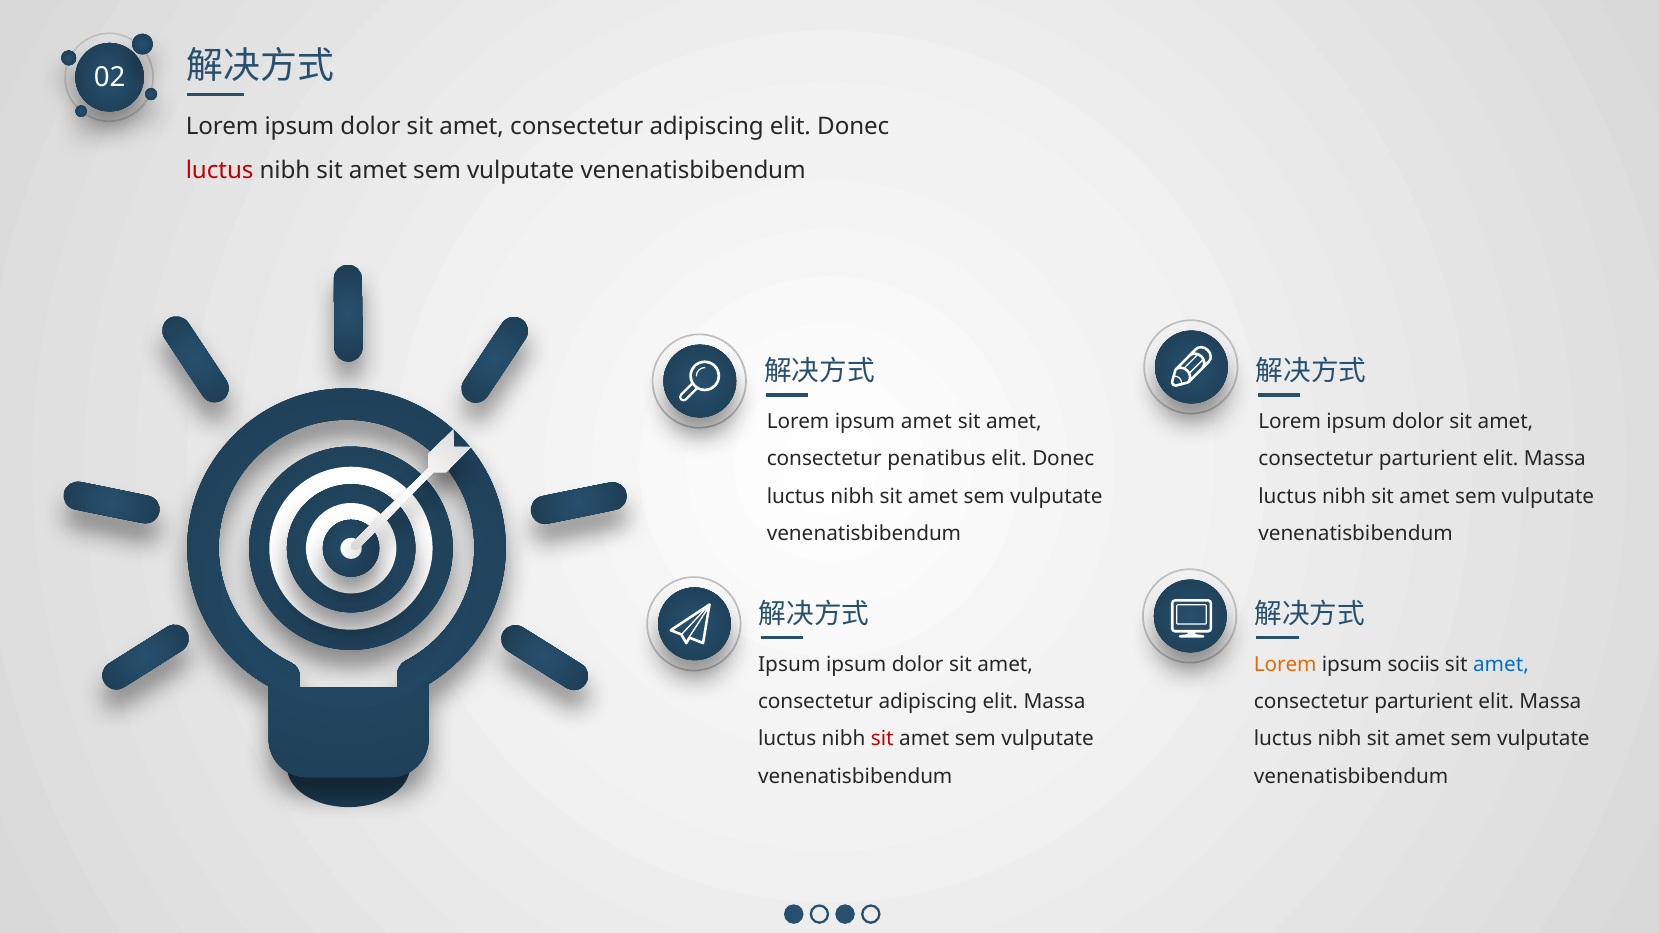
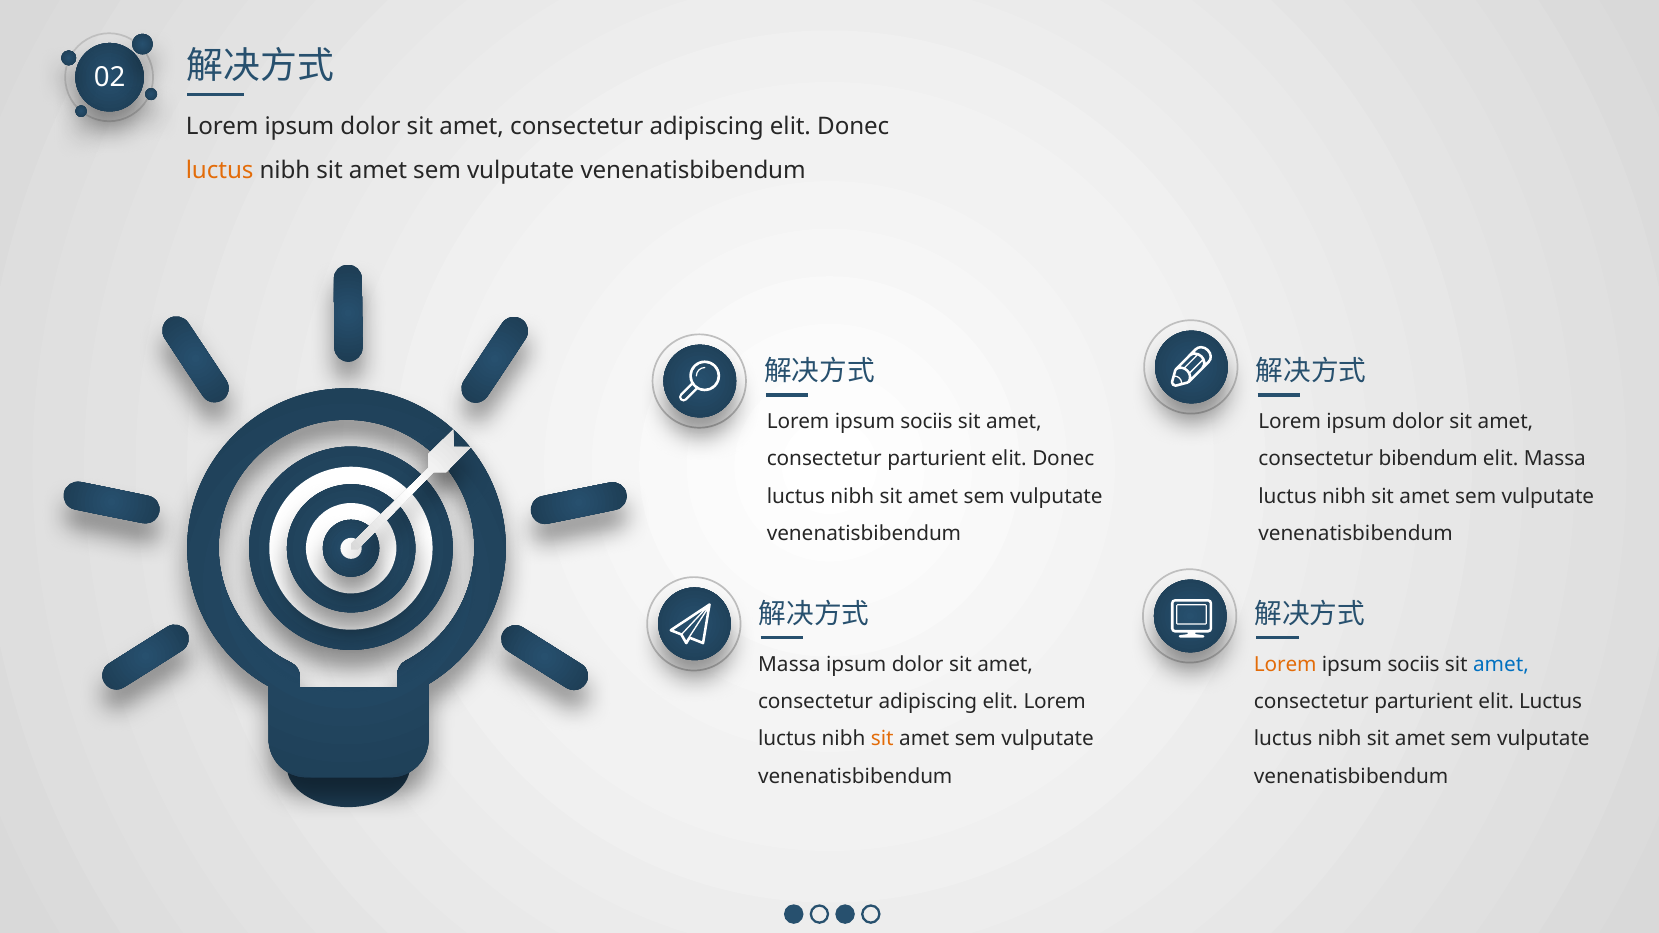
luctus at (220, 170) colour: red -> orange
amet at (926, 422): amet -> sociis
penatibus at (937, 459): penatibus -> parturient
parturient at (1428, 459): parturient -> bibendum
Ipsum at (789, 664): Ipsum -> Massa
adipiscing elit Massa: Massa -> Lorem
Massa at (1550, 702): Massa -> Luctus
sit at (882, 739) colour: red -> orange
